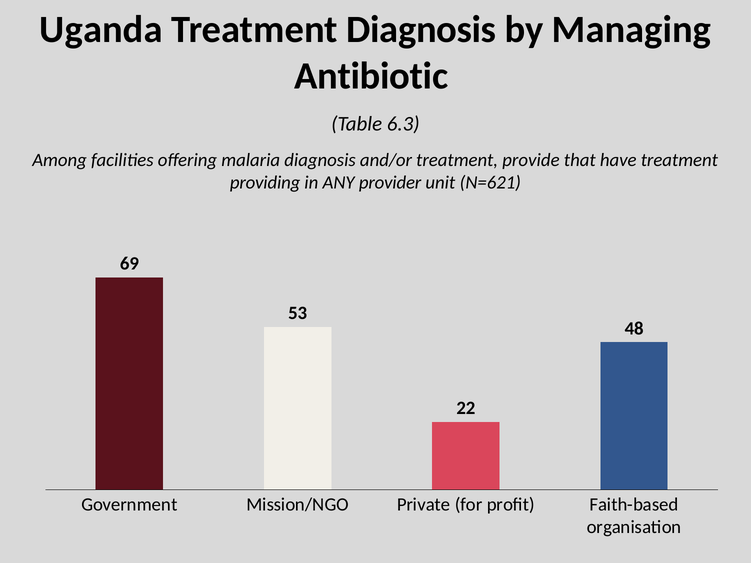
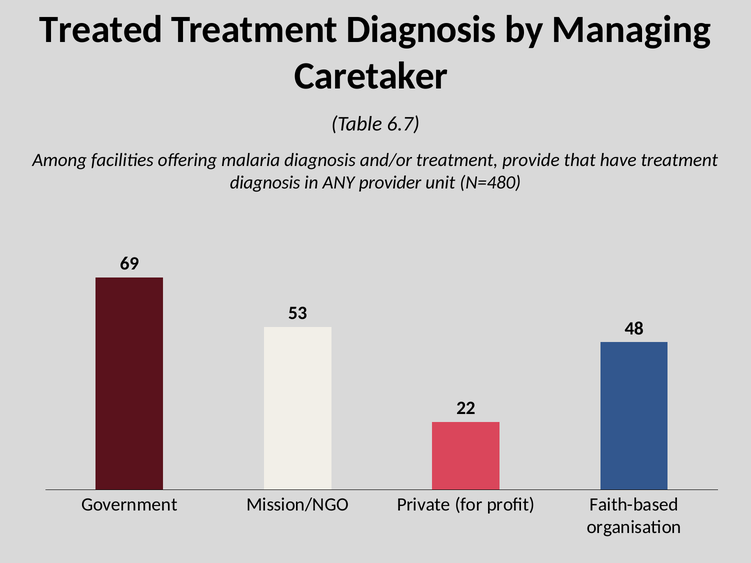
Uganda: Uganda -> Treated
Antibiotic: Antibiotic -> Caretaker
6.3: 6.3 -> 6.7
providing at (265, 183): providing -> diagnosis
N=621: N=621 -> N=480
